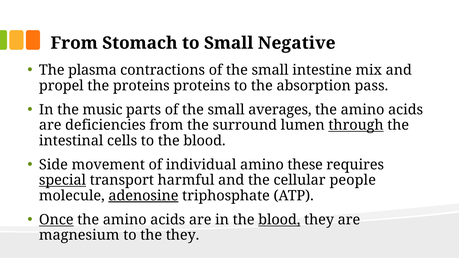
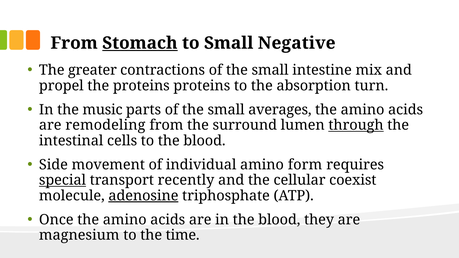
Stomach underline: none -> present
plasma: plasma -> greater
pass: pass -> turn
deficiencies: deficiencies -> remodeling
these: these -> form
harmful: harmful -> recently
people: people -> coexist
Once underline: present -> none
blood at (279, 220) underline: present -> none
the they: they -> time
